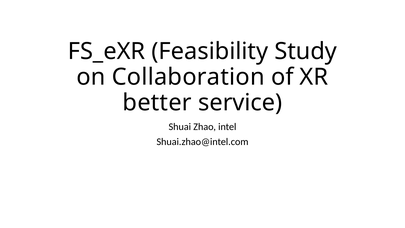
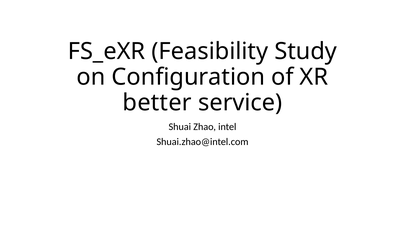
Collaboration: Collaboration -> Configuration
